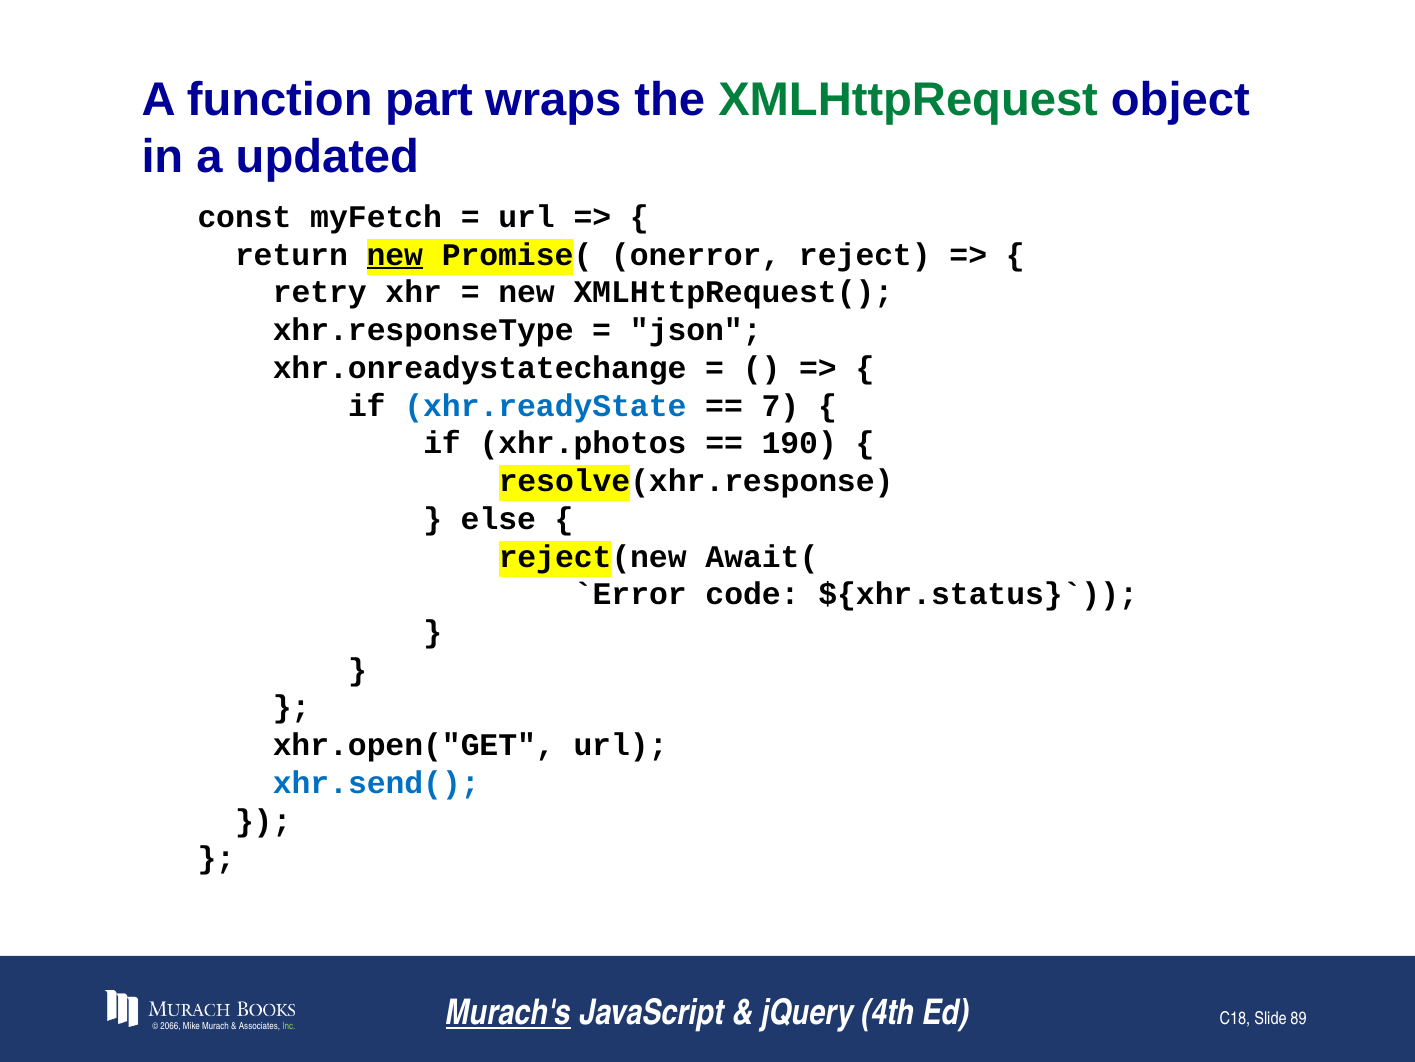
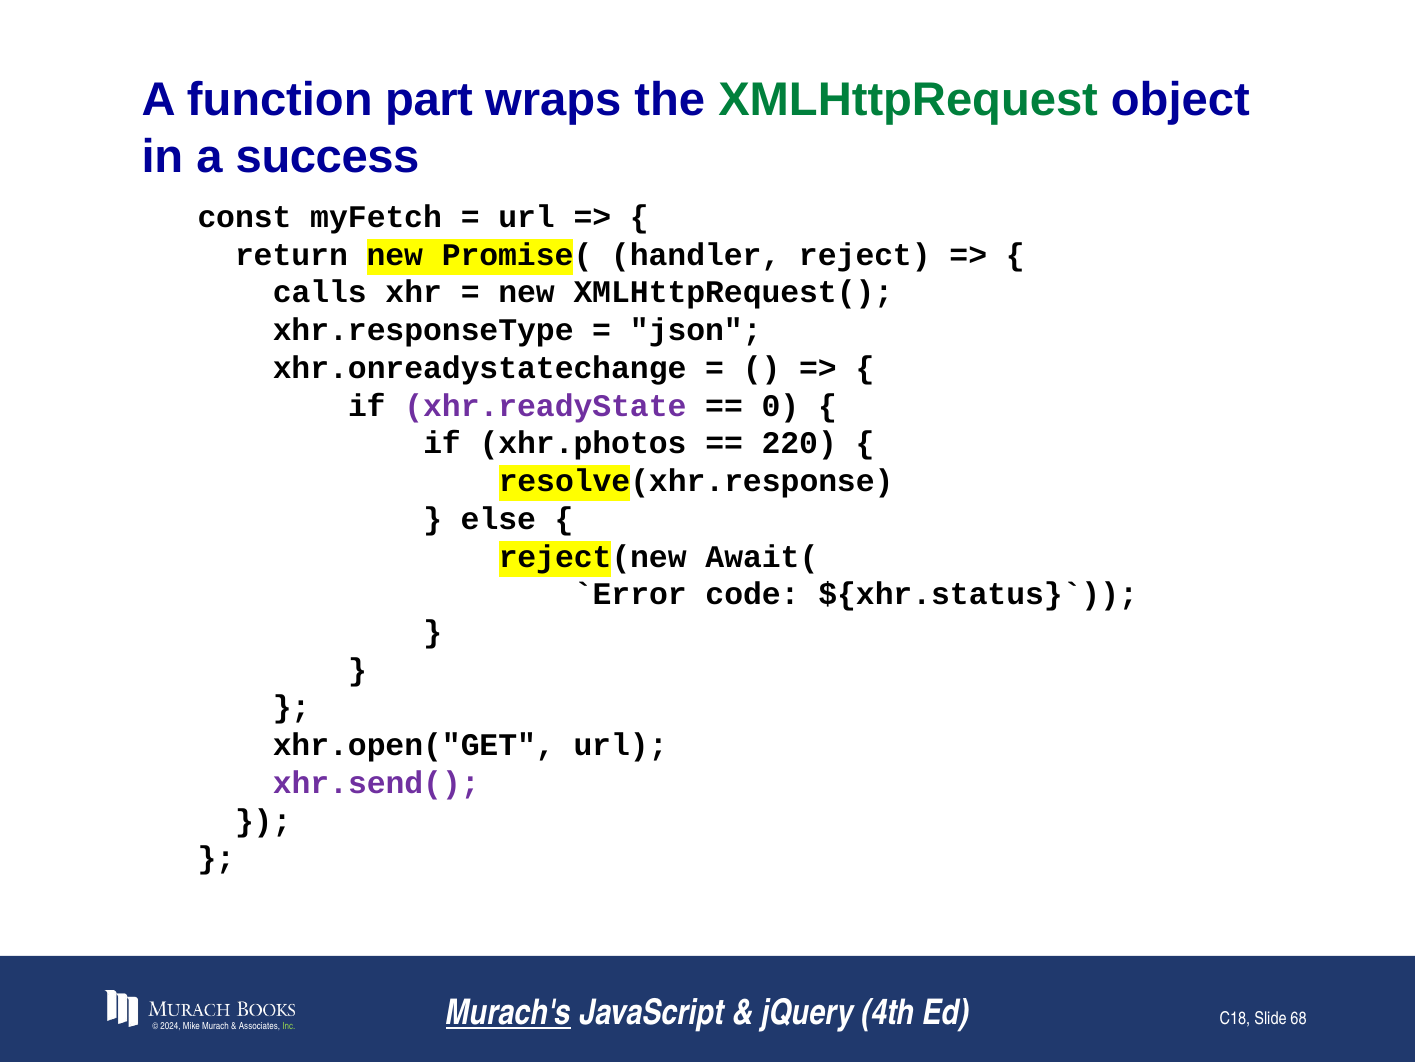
updated: updated -> success
new at (395, 255) underline: present -> none
onerror: onerror -> handler
retry: retry -> calls
xhr.readyState colour: blue -> purple
7: 7 -> 0
190: 190 -> 220
xhr.send( colour: blue -> purple
2066: 2066 -> 2024
89: 89 -> 68
